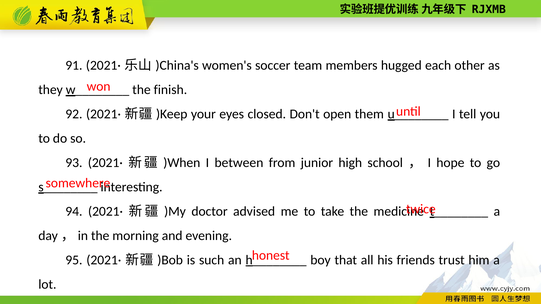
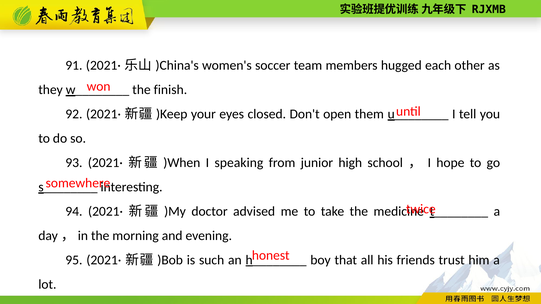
between: between -> speaking
